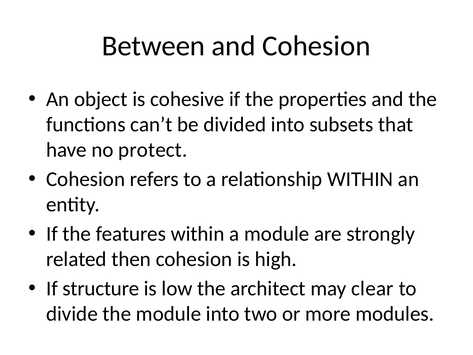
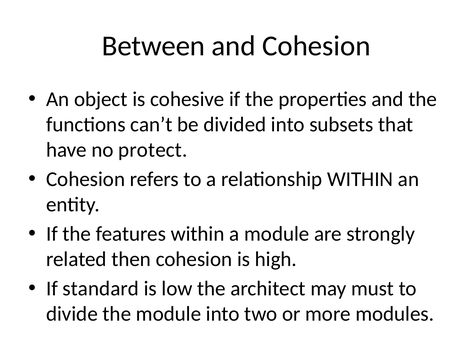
structure: structure -> standard
clear: clear -> must
